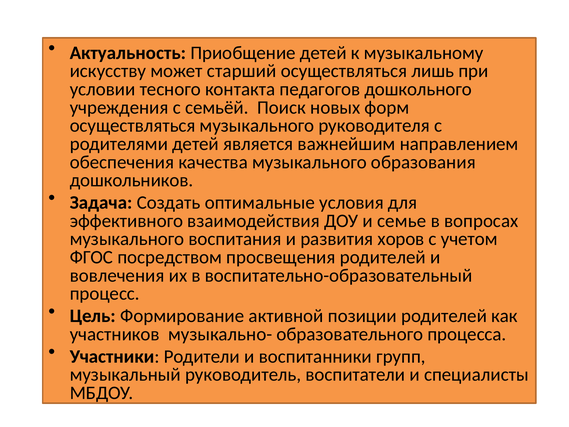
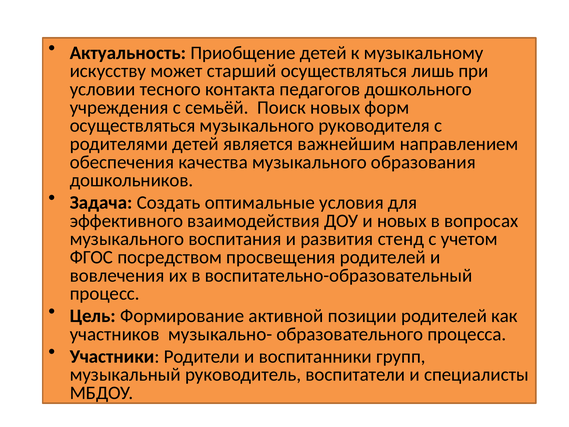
и семье: семье -> новых
хоров: хоров -> стенд
